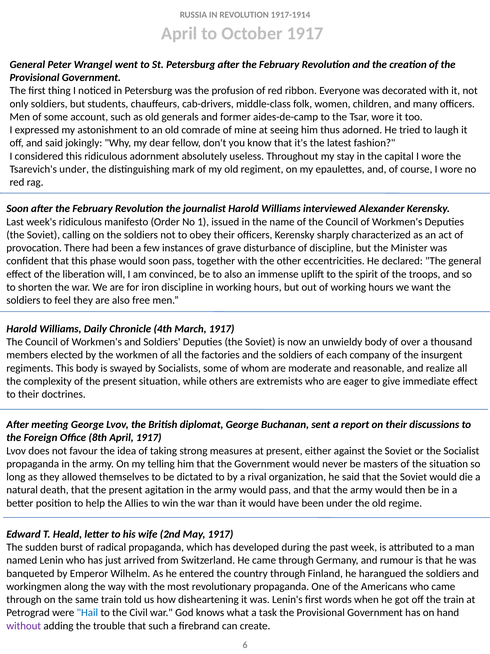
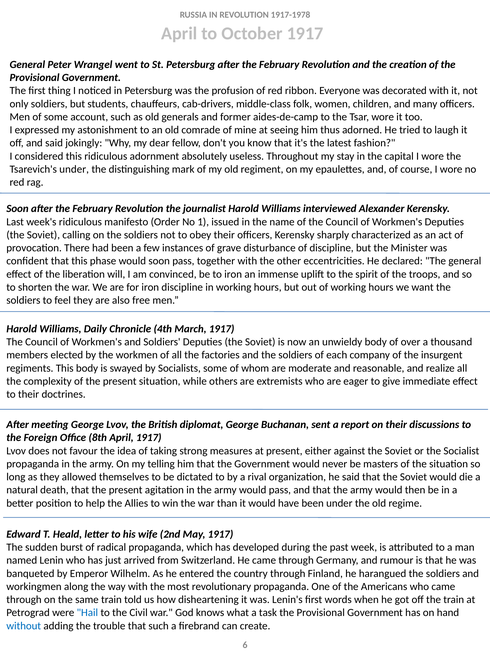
1917-1914: 1917-1914 -> 1917-1978
to also: also -> iron
without colour: purple -> blue
